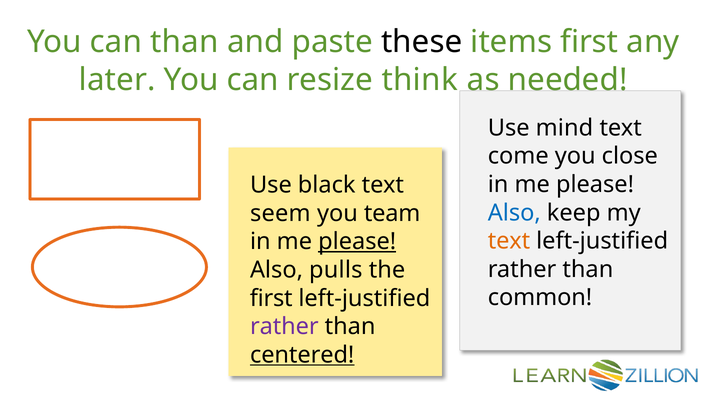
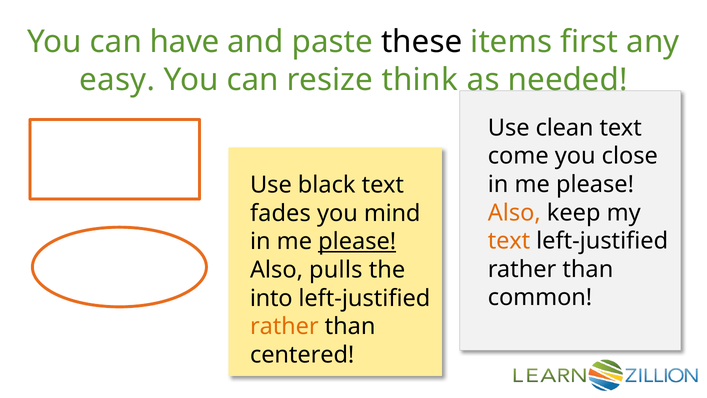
can than: than -> have
later: later -> easy
mind: mind -> clean
Also at (514, 213) colour: blue -> orange
seem: seem -> fades
team: team -> mind
first at (271, 298): first -> into
rather at (284, 326) colour: purple -> orange
centered underline: present -> none
